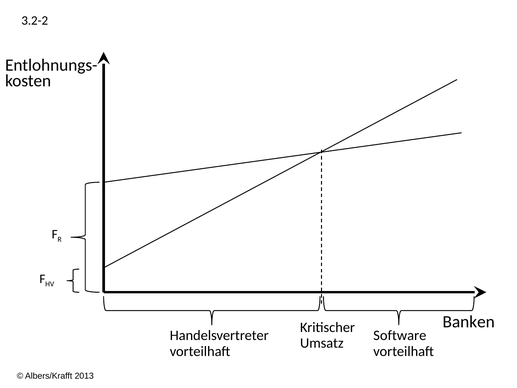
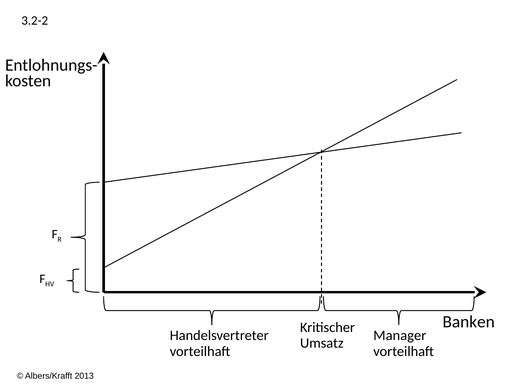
Software: Software -> Manager
